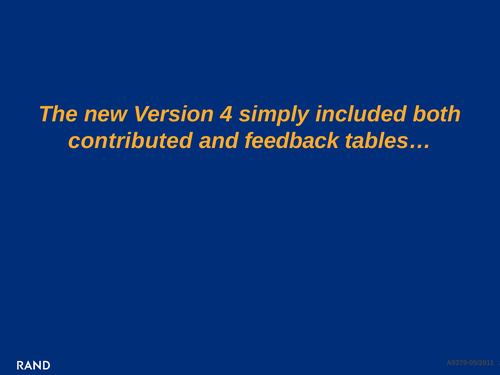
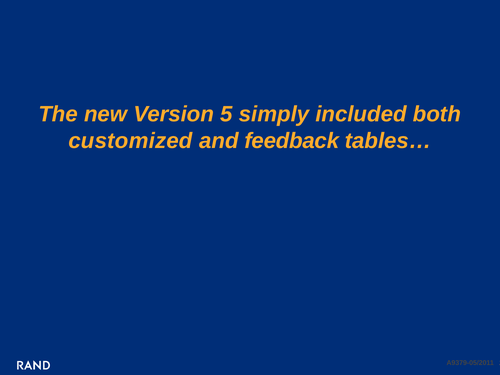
4: 4 -> 5
contributed: contributed -> customized
